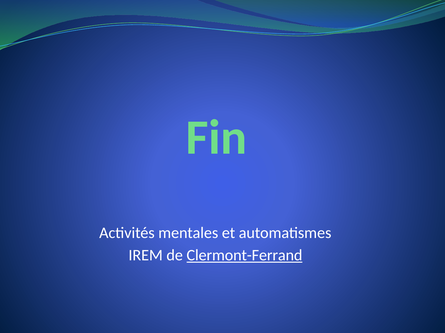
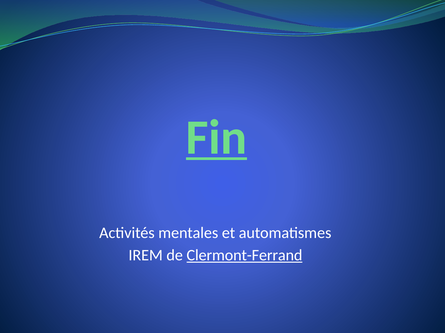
Fin underline: none -> present
